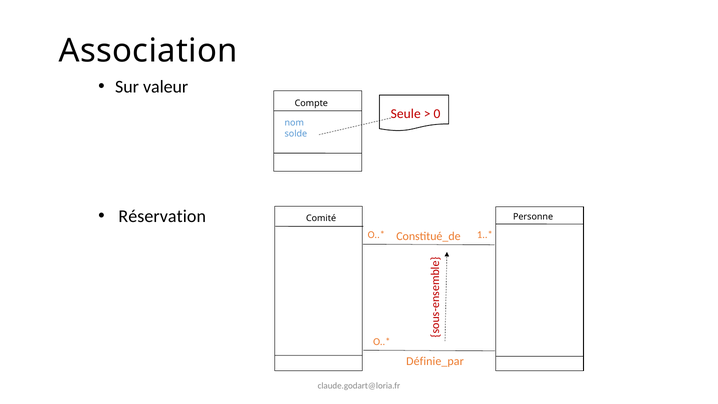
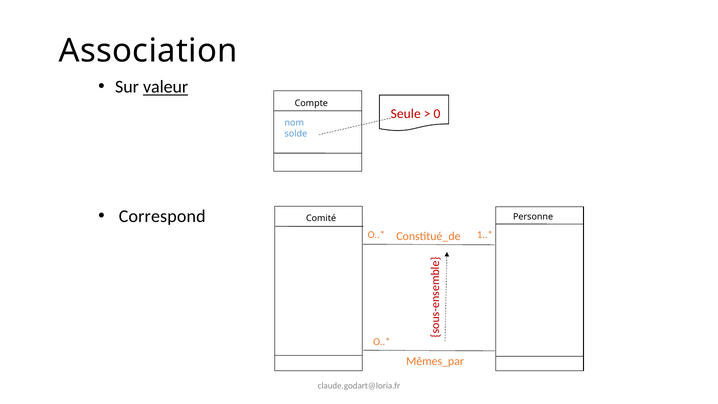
valeur underline: none -> present
Réservation: Réservation -> Correspond
Définie_par: Définie_par -> Mêmes_par
